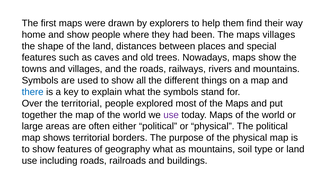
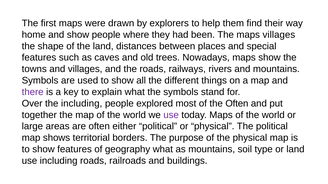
there colour: blue -> purple
the territorial: territorial -> including
of the Maps: Maps -> Often
